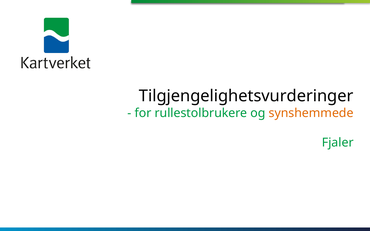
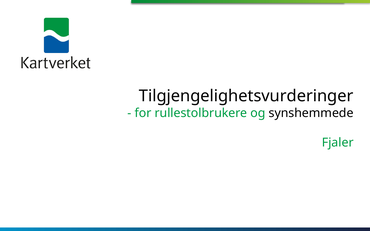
synshemmede colour: orange -> black
